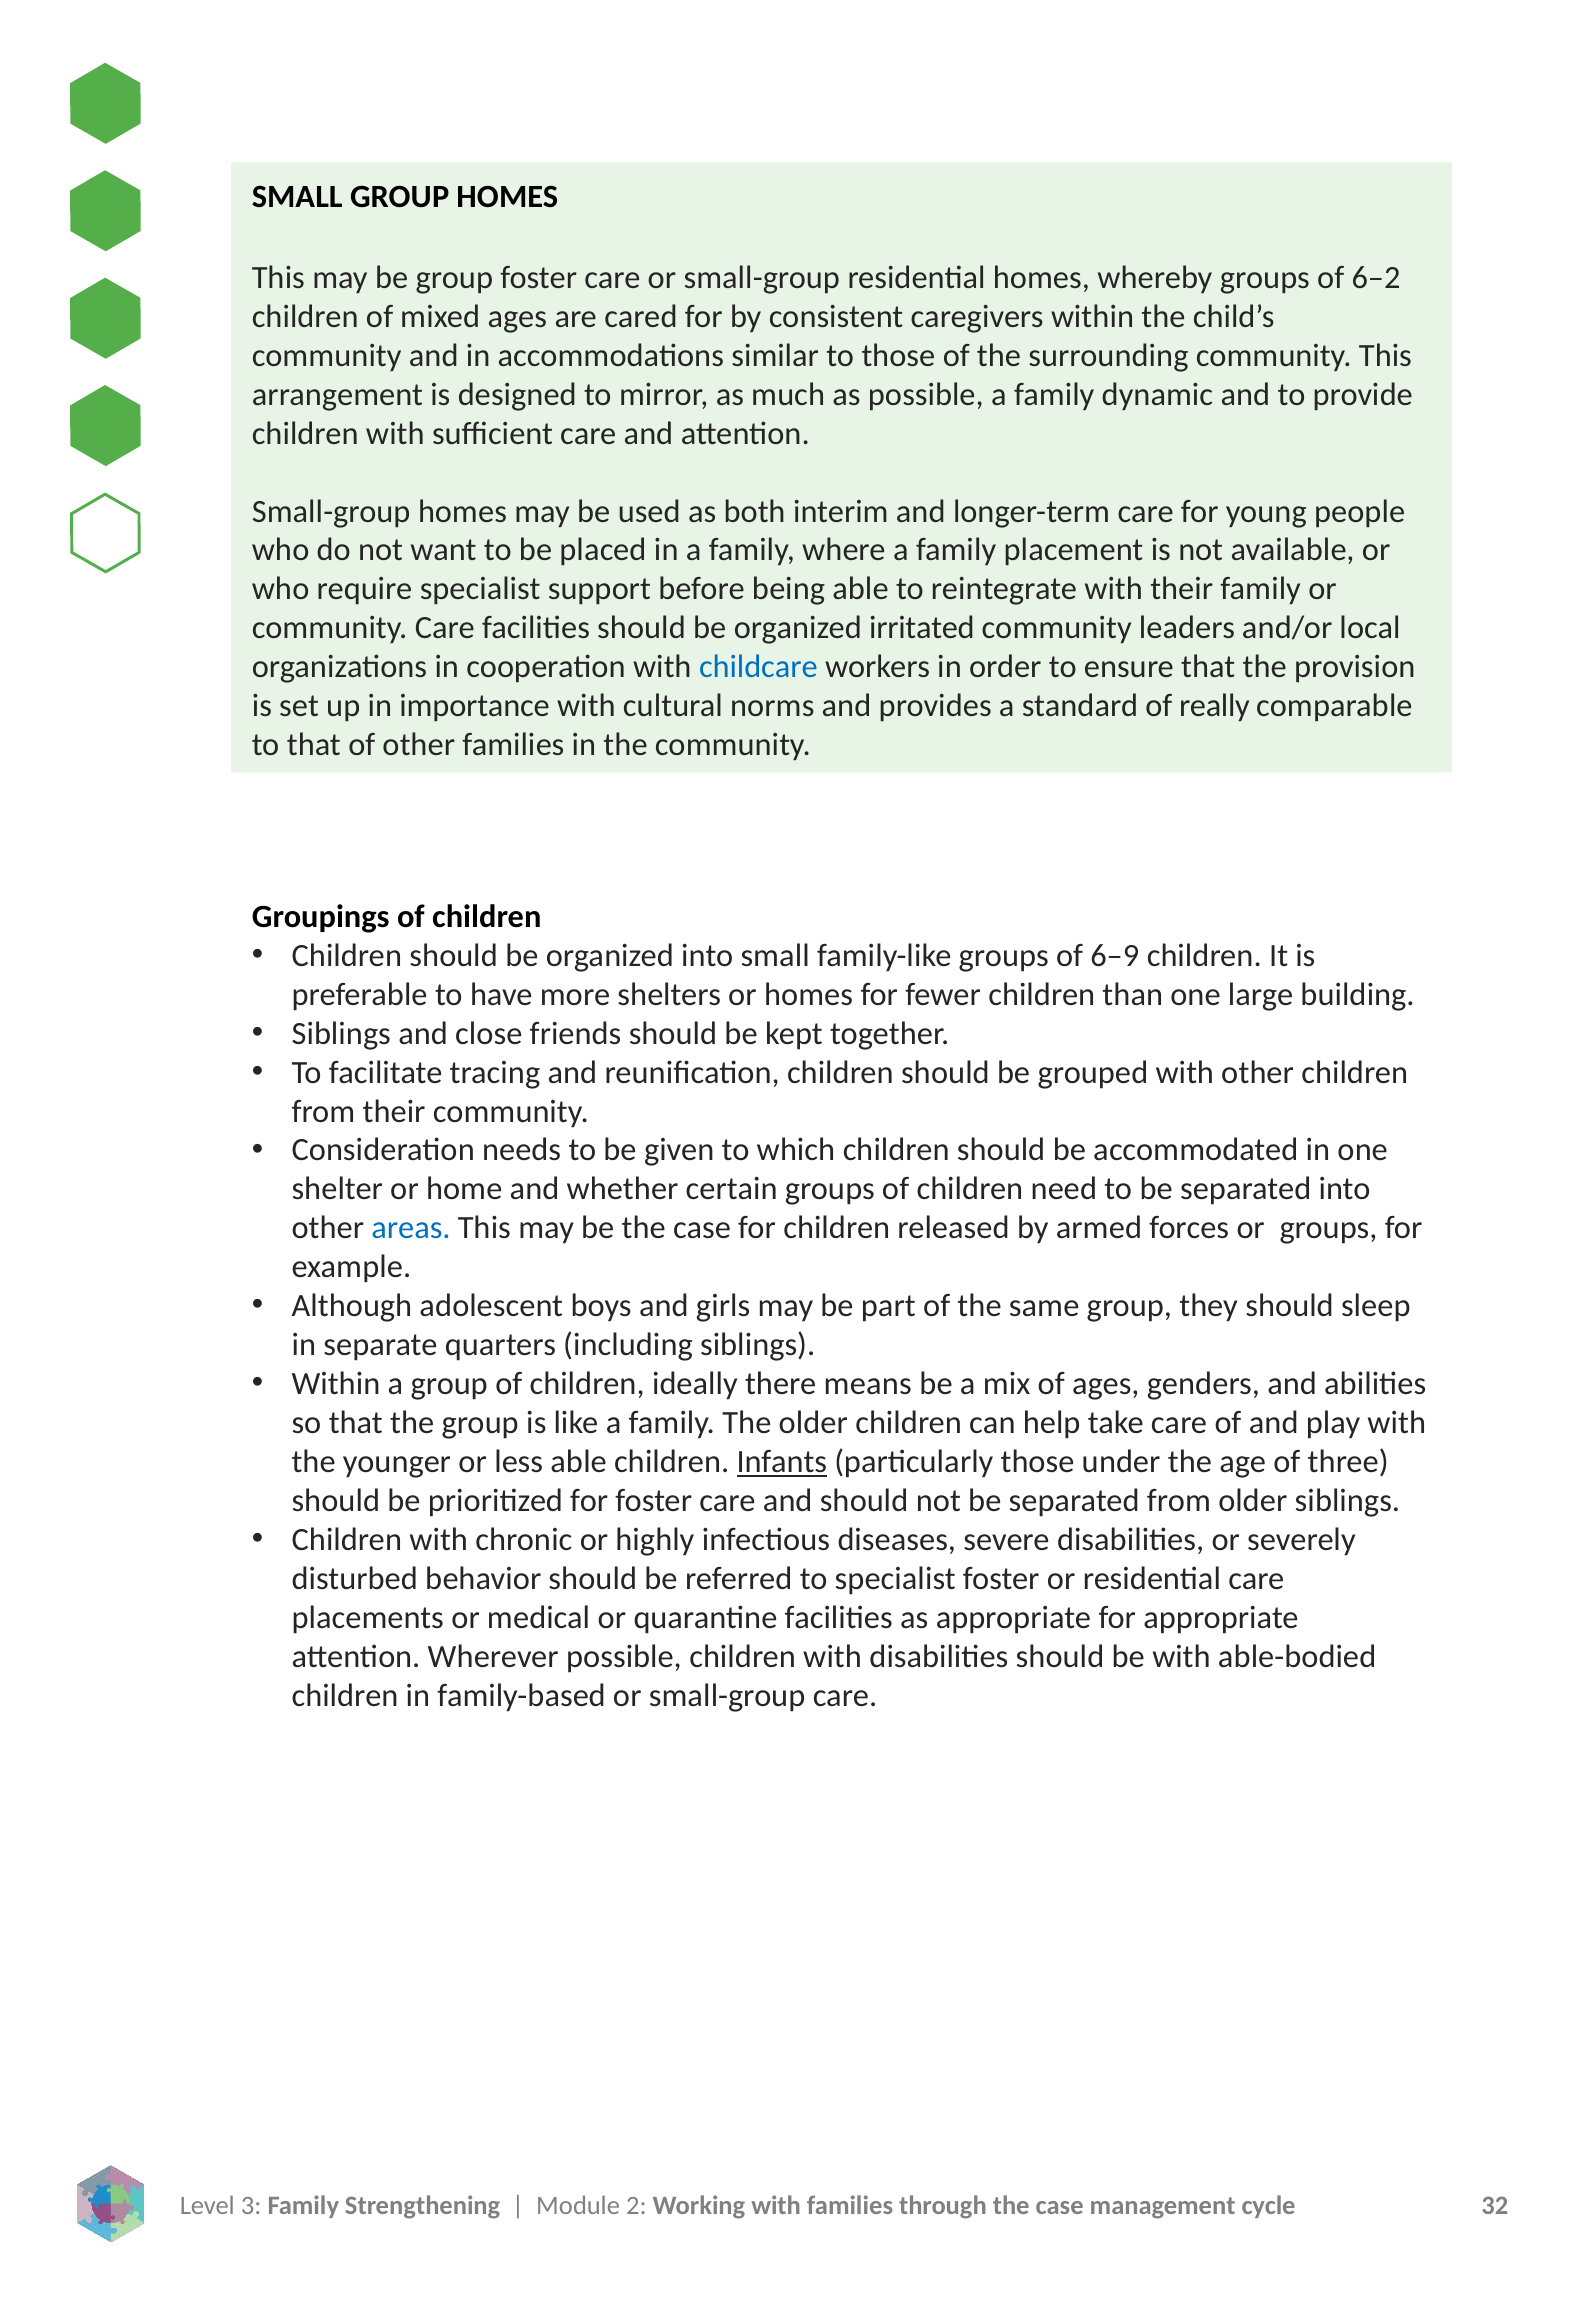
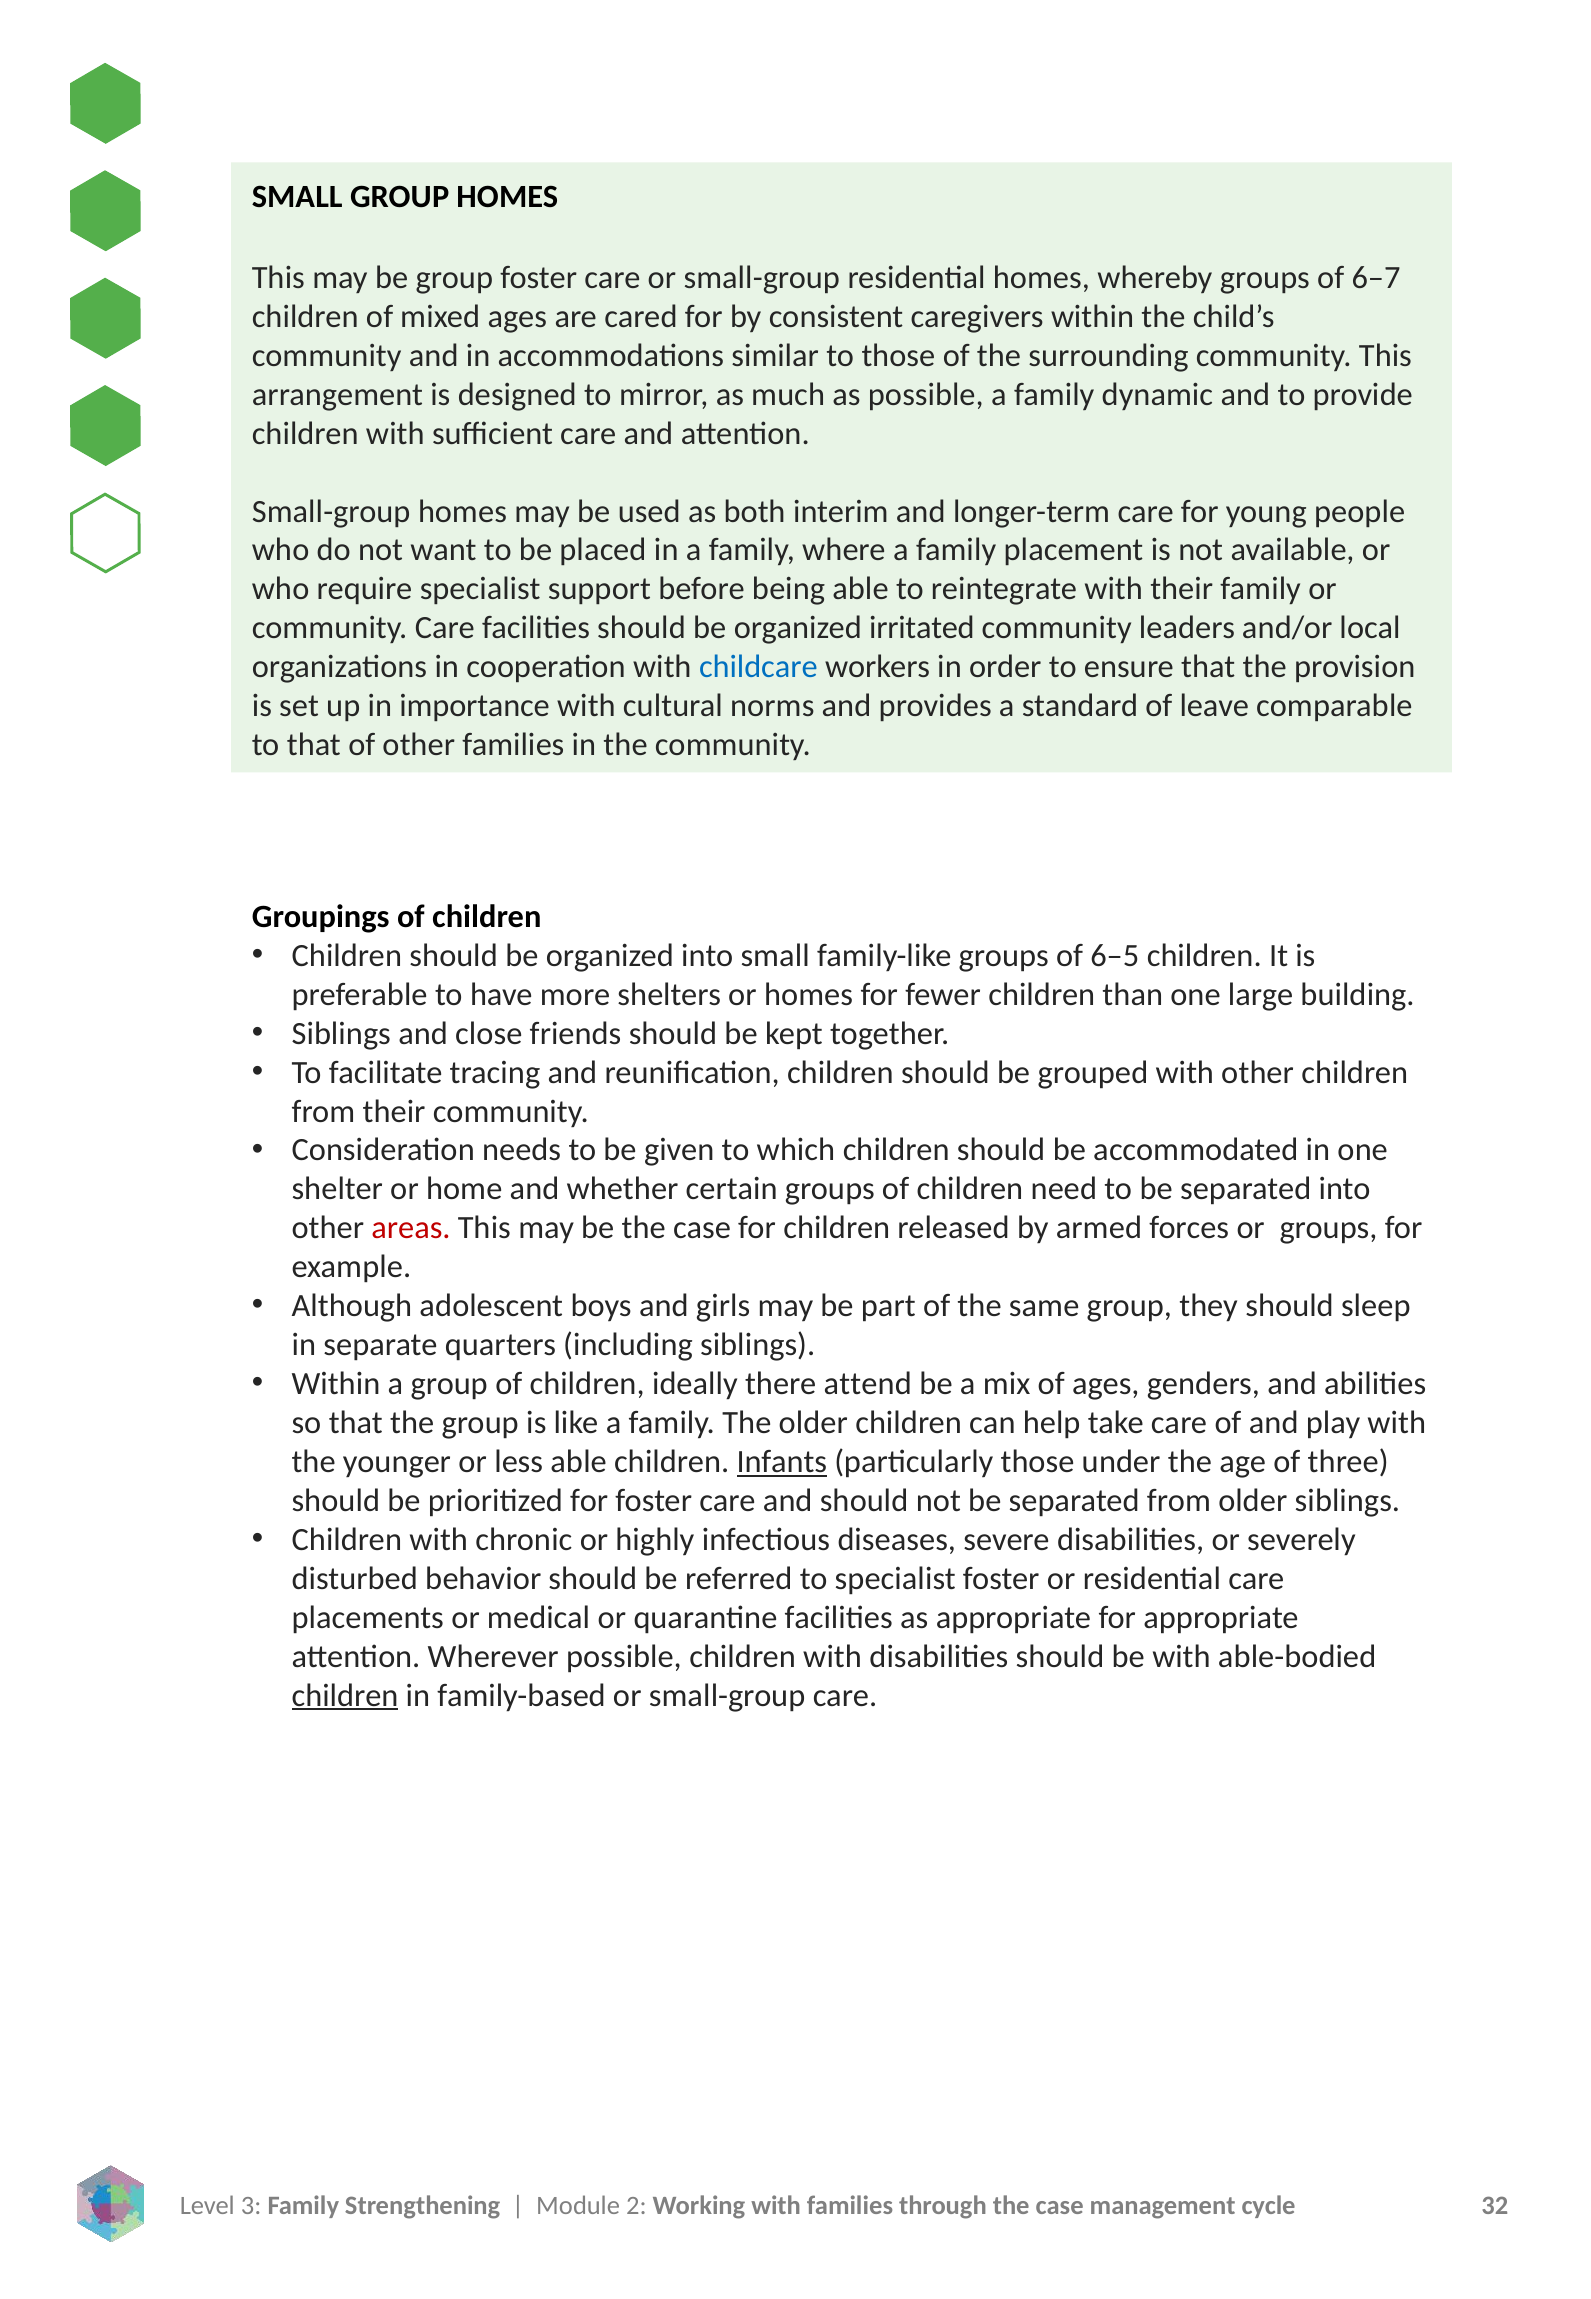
6–2: 6–2 -> 6–7
really: really -> leave
6–9: 6–9 -> 6–5
areas colour: blue -> red
means: means -> attend
children at (345, 1695) underline: none -> present
